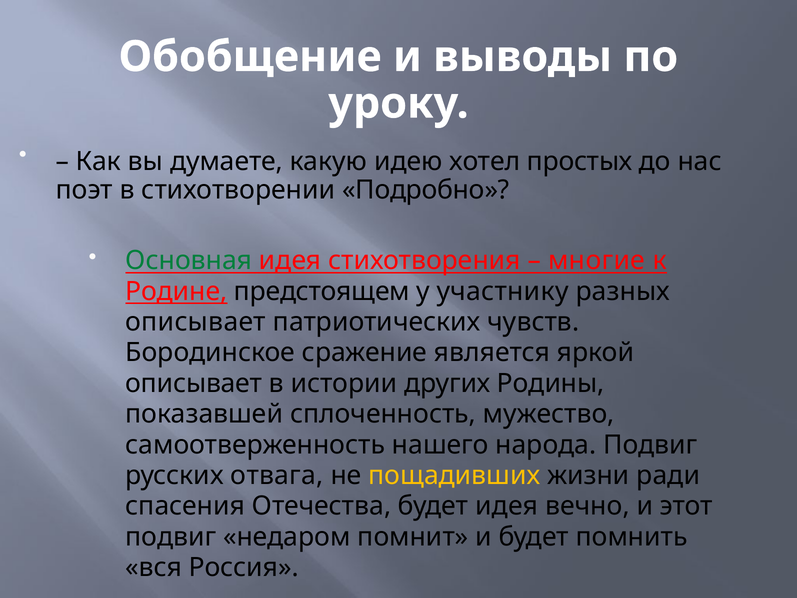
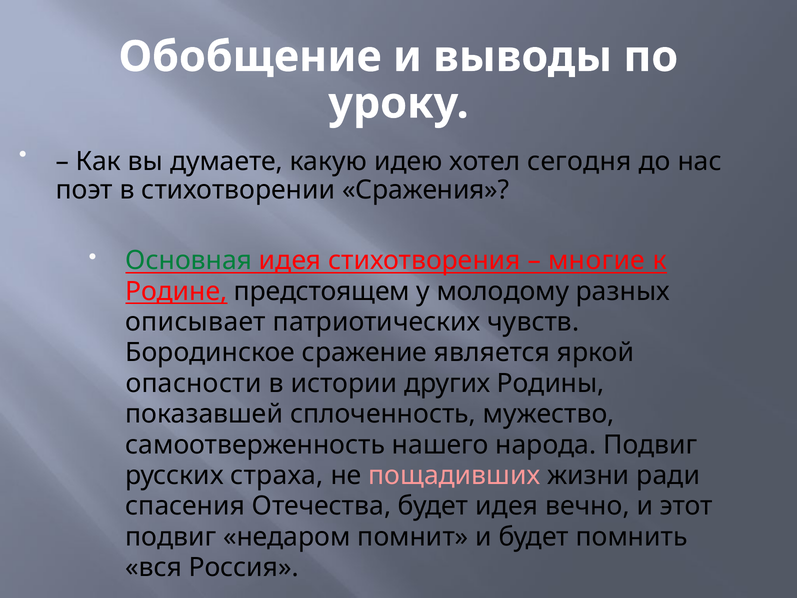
простых: простых -> сегодня
Подробно: Подробно -> Сражения
участнику: участнику -> молодому
описывает at (194, 383): описывает -> опасности
отвага: отвага -> страха
пощадивших colour: yellow -> pink
